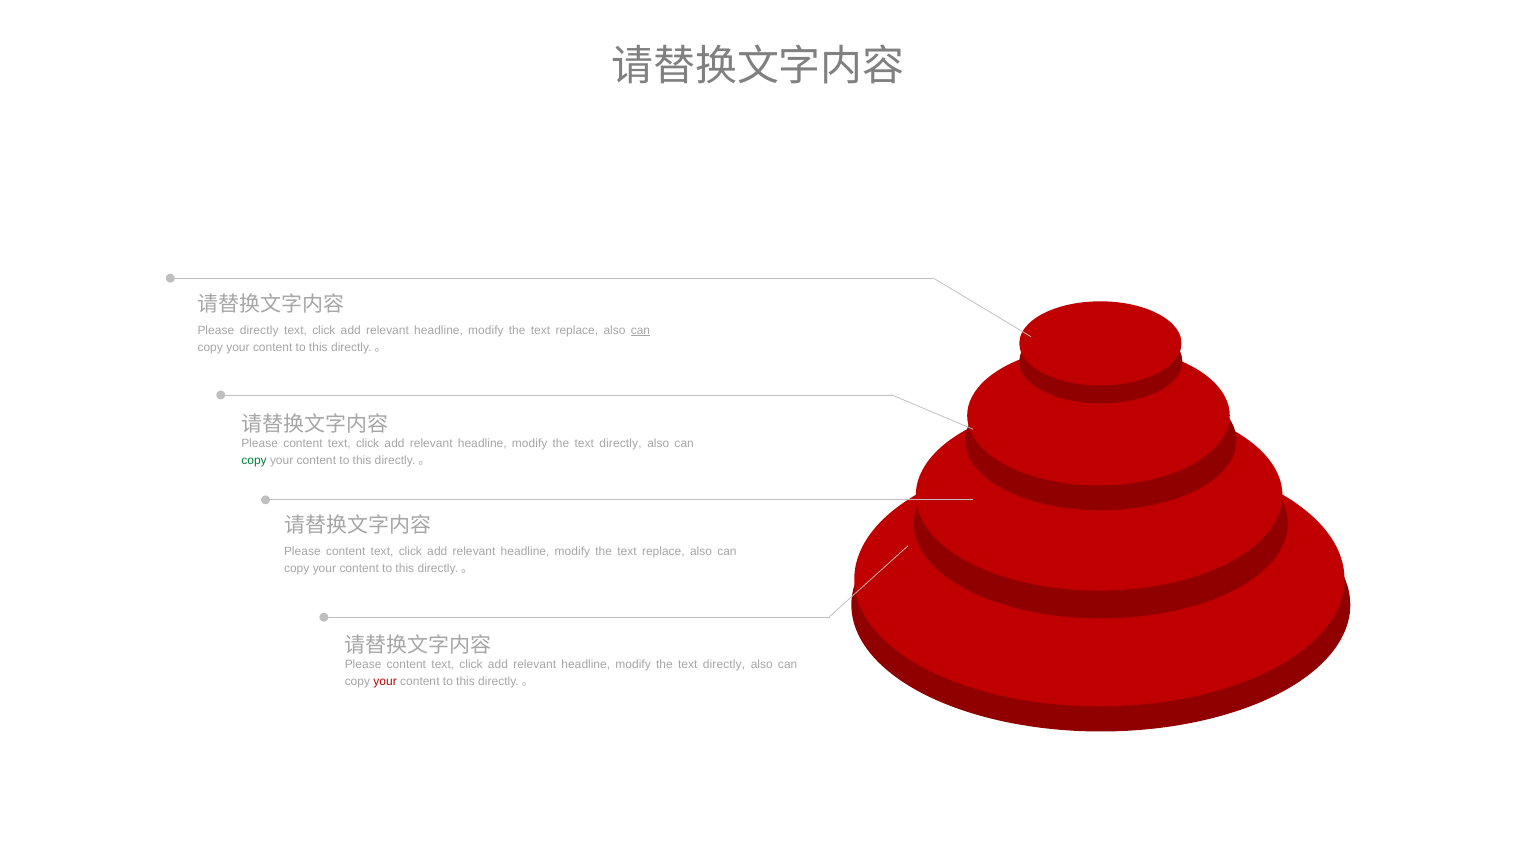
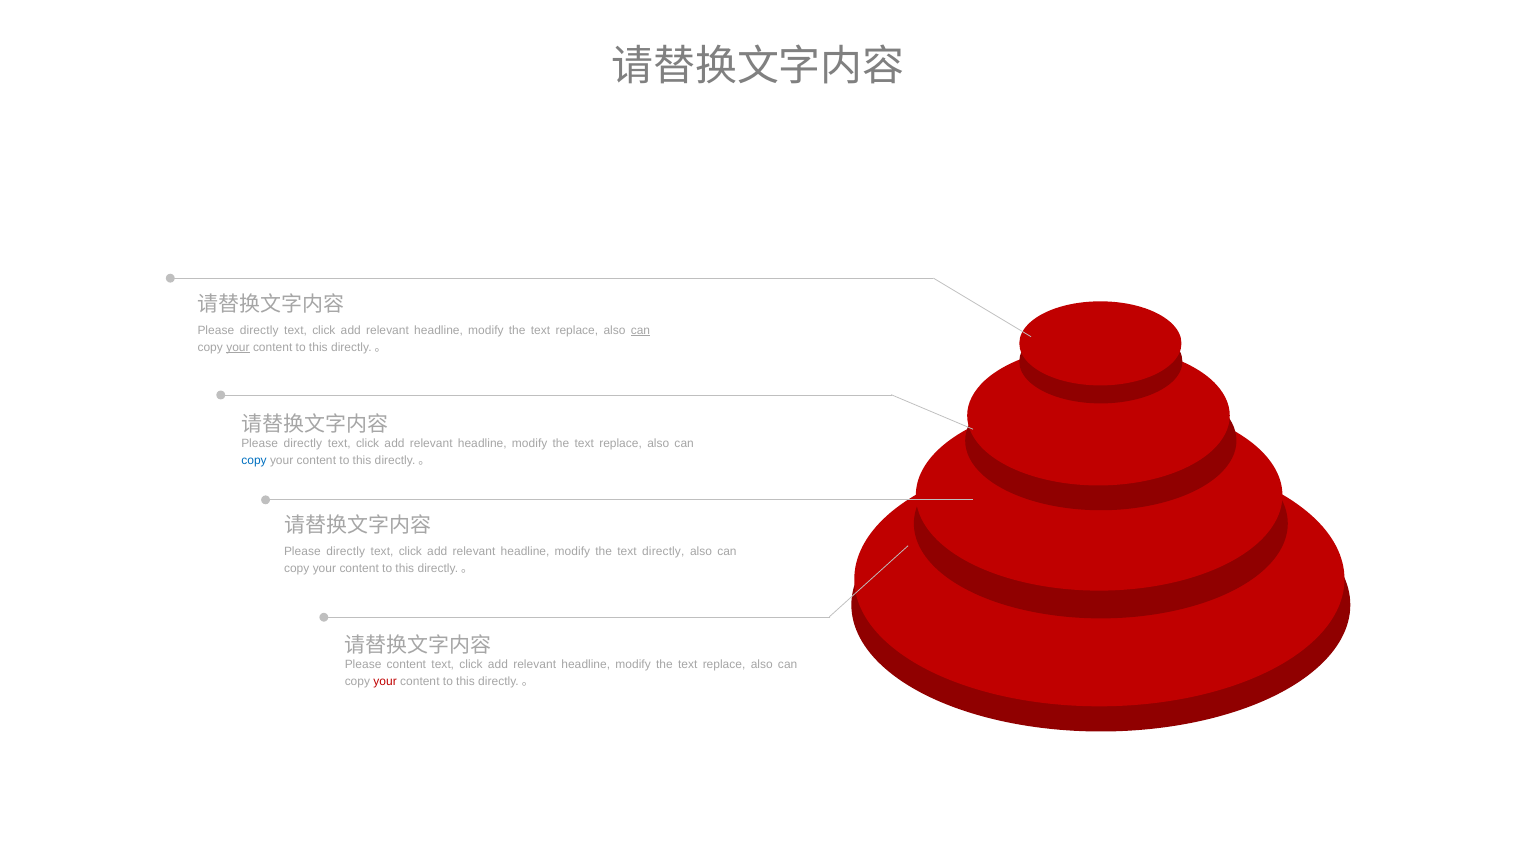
your at (238, 347) underline: none -> present
content at (303, 443): content -> directly
directly at (621, 443): directly -> replace
copy at (254, 460) colour: green -> blue
content at (346, 551): content -> directly
replace at (663, 551): replace -> directly
directly at (724, 664): directly -> replace
